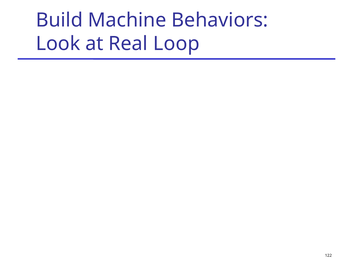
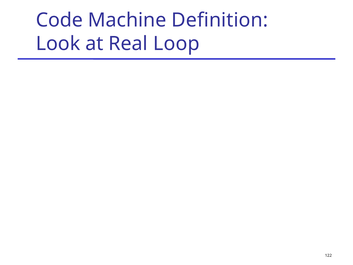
Build: Build -> Code
Behaviors: Behaviors -> Definition
